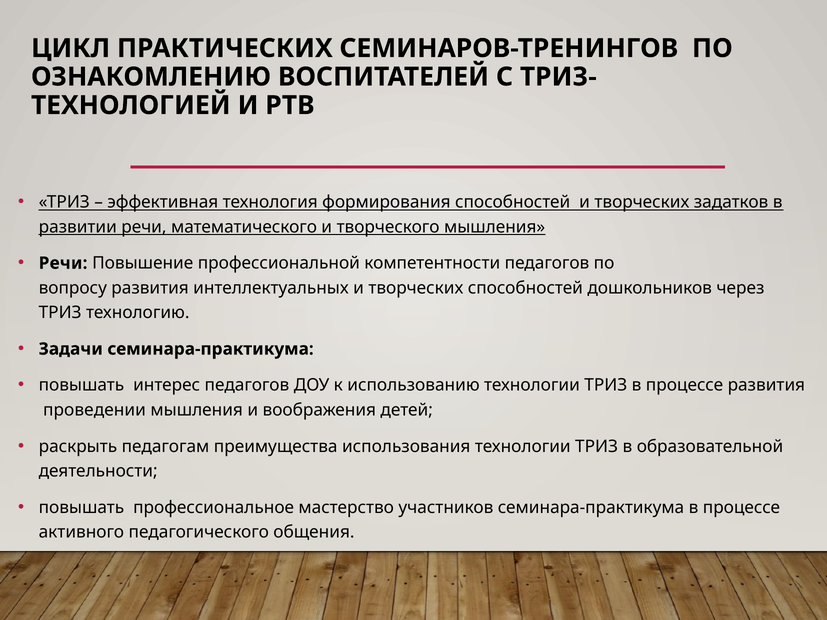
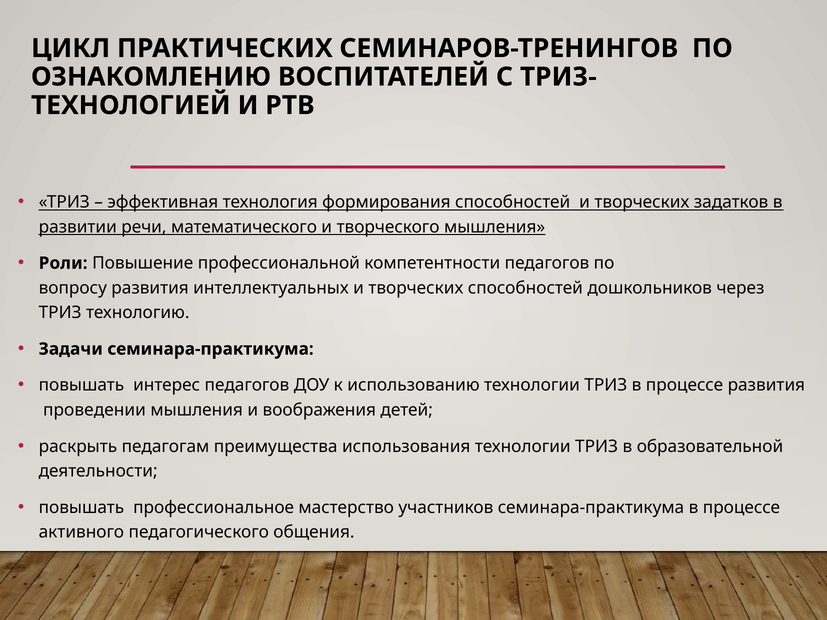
Речи at (63, 263): Речи -> Роли
